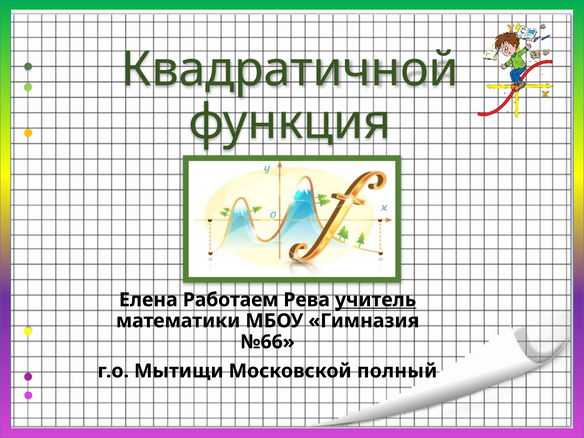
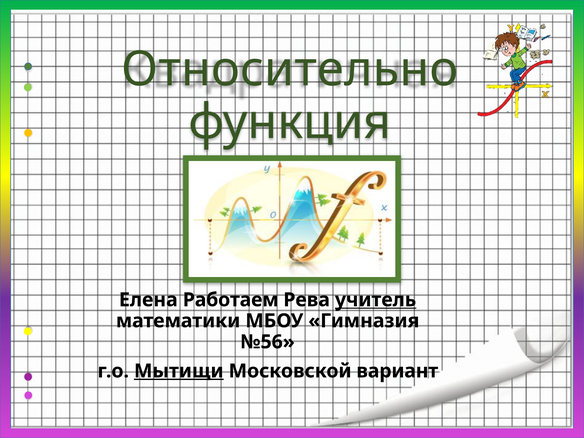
Квадратичной: Квадратичной -> Относительно
№66: №66 -> №56
Мытищи underline: none -> present
полный: полный -> вариант
